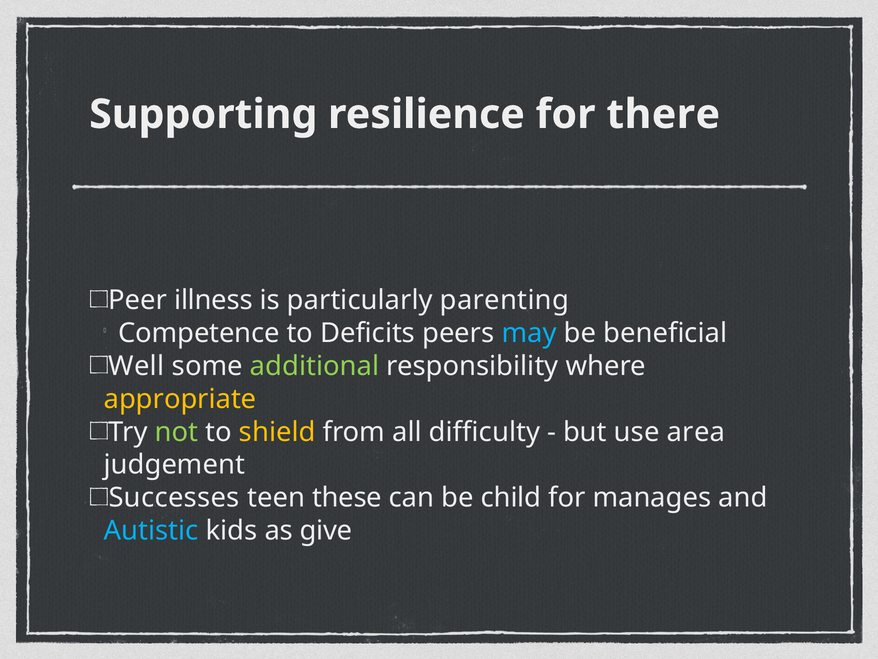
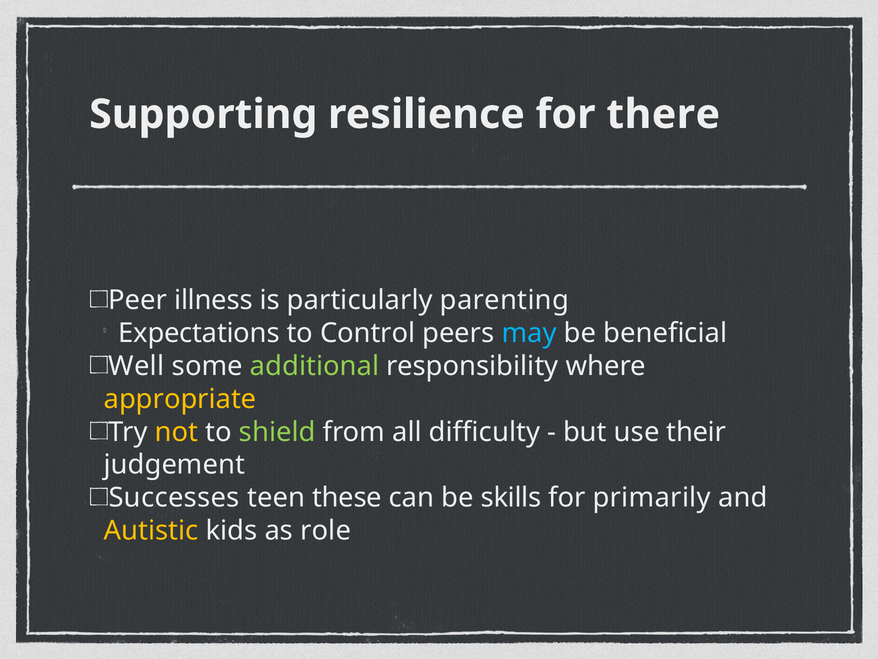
Competence: Competence -> Expectations
Deficits: Deficits -> Control
not colour: light green -> yellow
shield colour: yellow -> light green
area: area -> their
child: child -> skills
manages: manages -> primarily
Autistic colour: light blue -> yellow
give: give -> role
